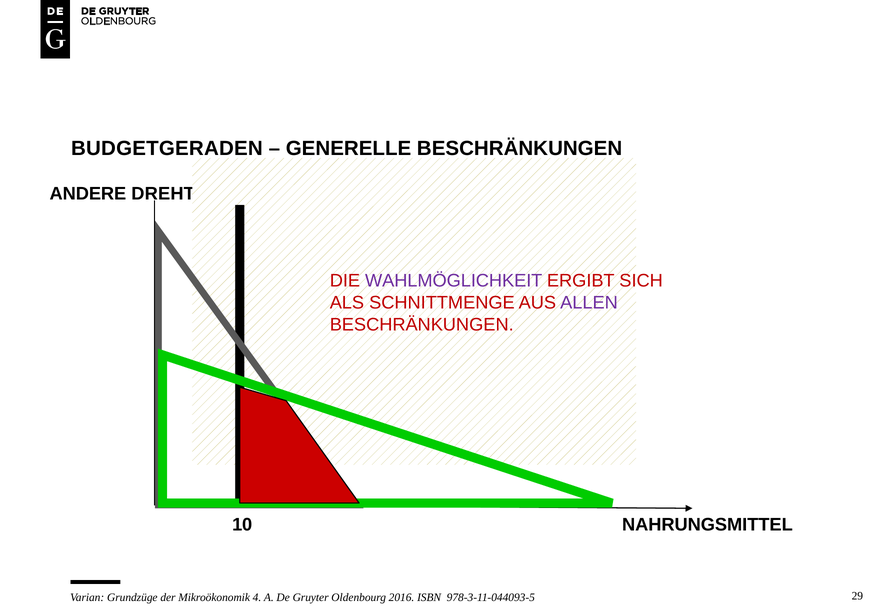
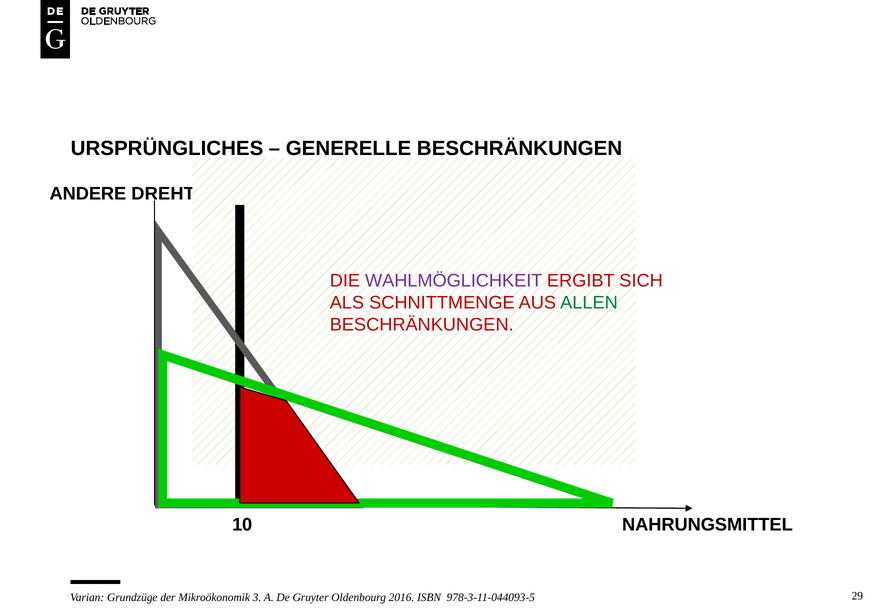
BUDGETGERADEN: BUDGETGERADEN -> URSPRÜNGLICHES
ALLEN colour: purple -> green
4: 4 -> 3
